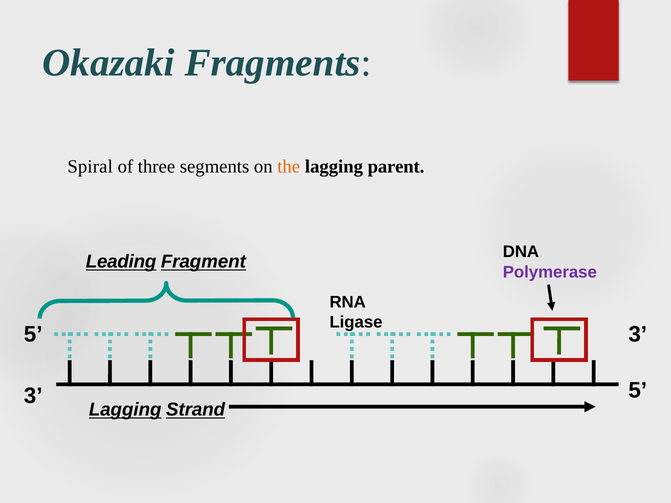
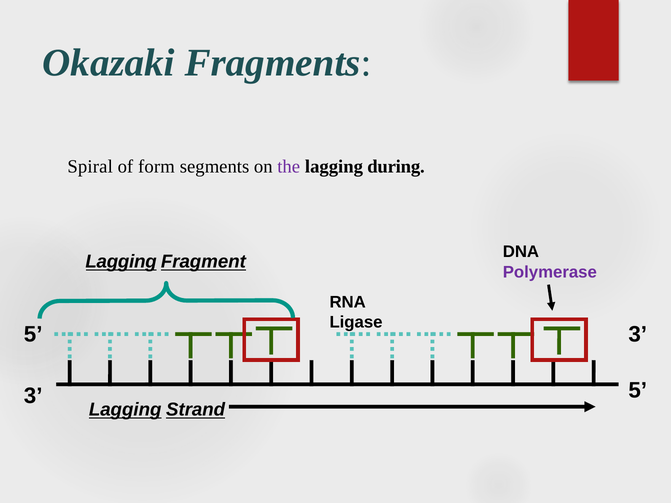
three: three -> form
the colour: orange -> purple
parent: parent -> during
Leading at (121, 262): Leading -> Lagging
